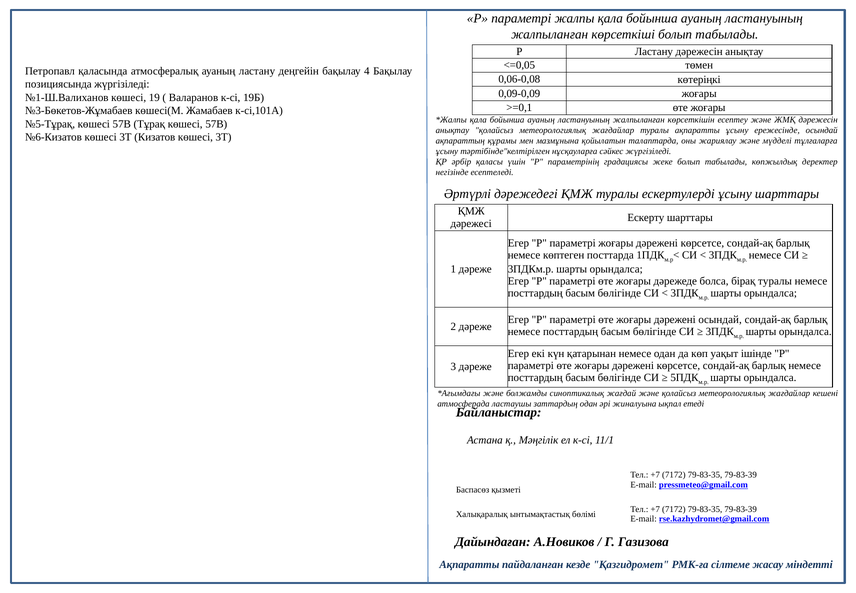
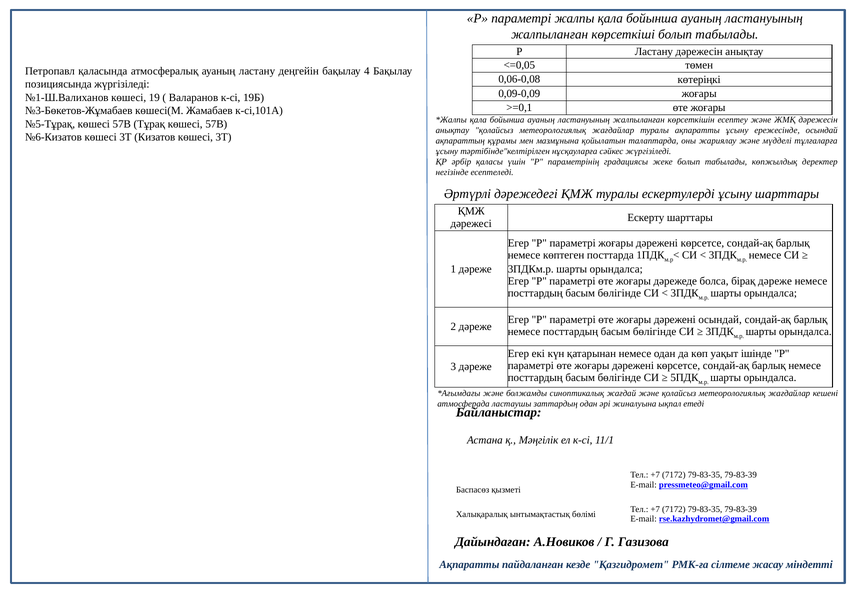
бірақ туралы: туралы -> дәреже
